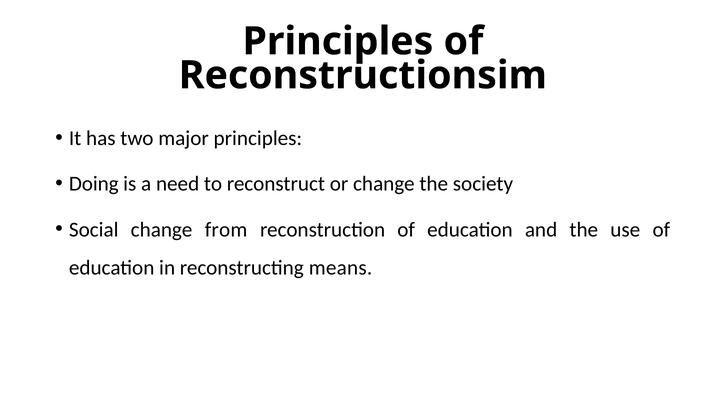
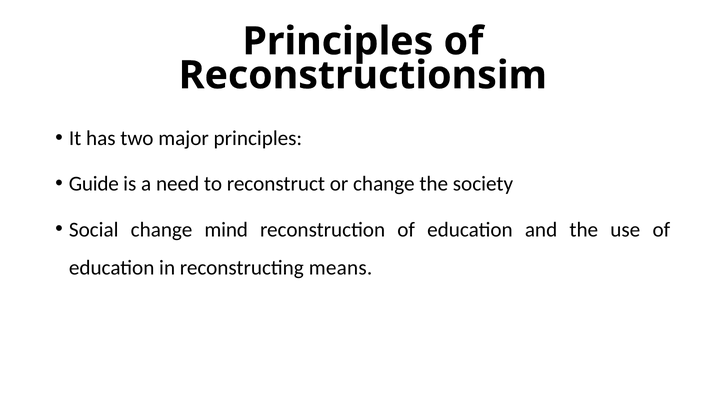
Doing: Doing -> Guide
from: from -> mind
